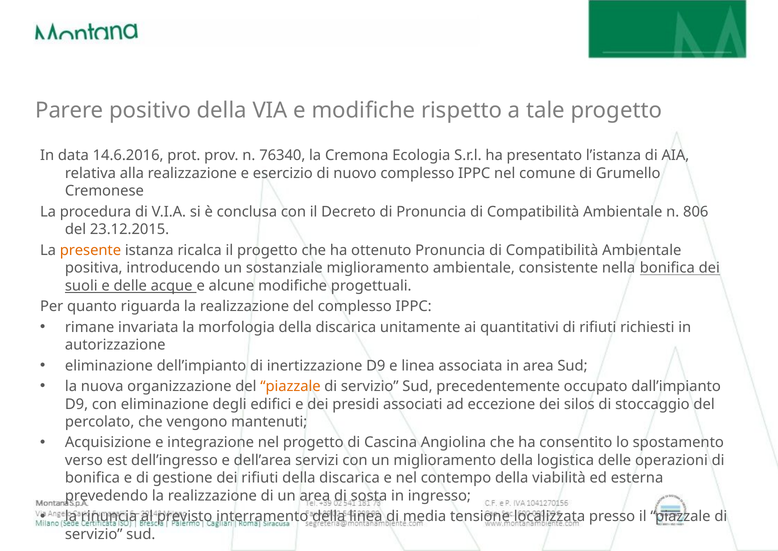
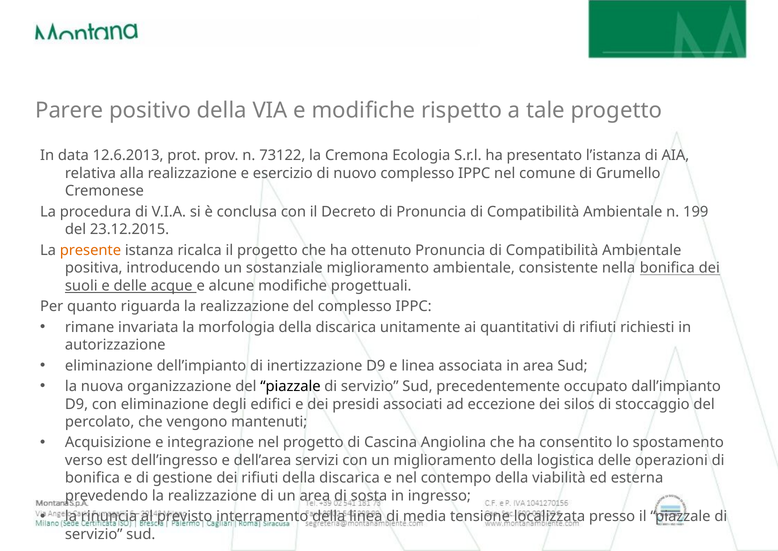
14.6.2016: 14.6.2016 -> 12.6.2013
76340: 76340 -> 73122
806: 806 -> 199
piazzale at (290, 386) colour: orange -> black
